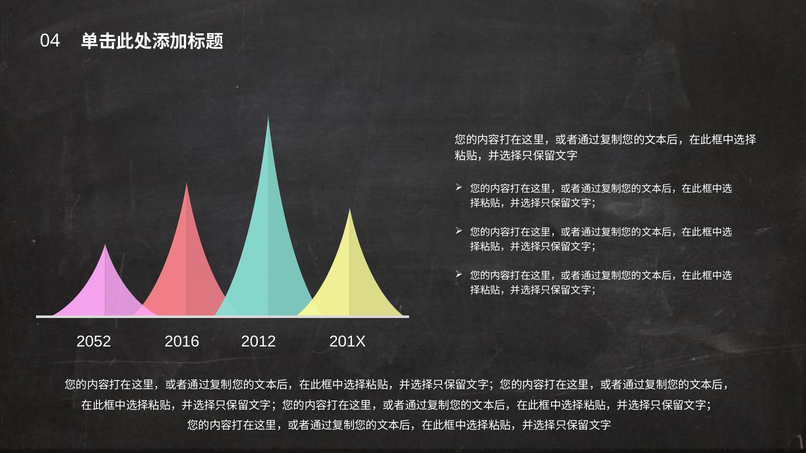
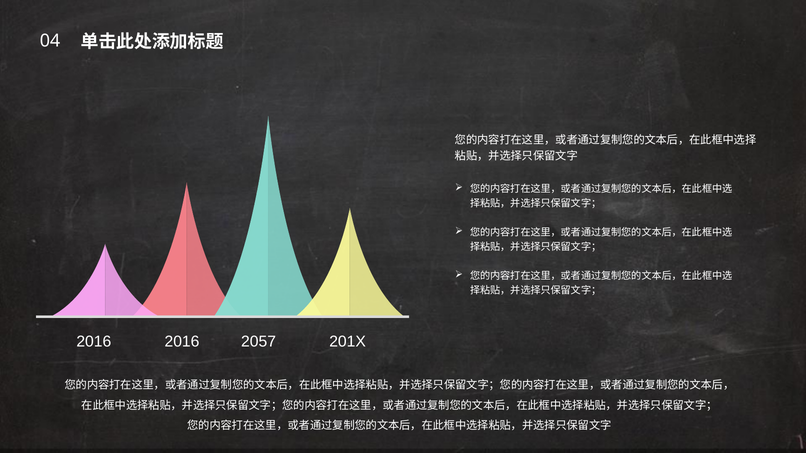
2052 at (94, 342): 2052 -> 2016
2012: 2012 -> 2057
